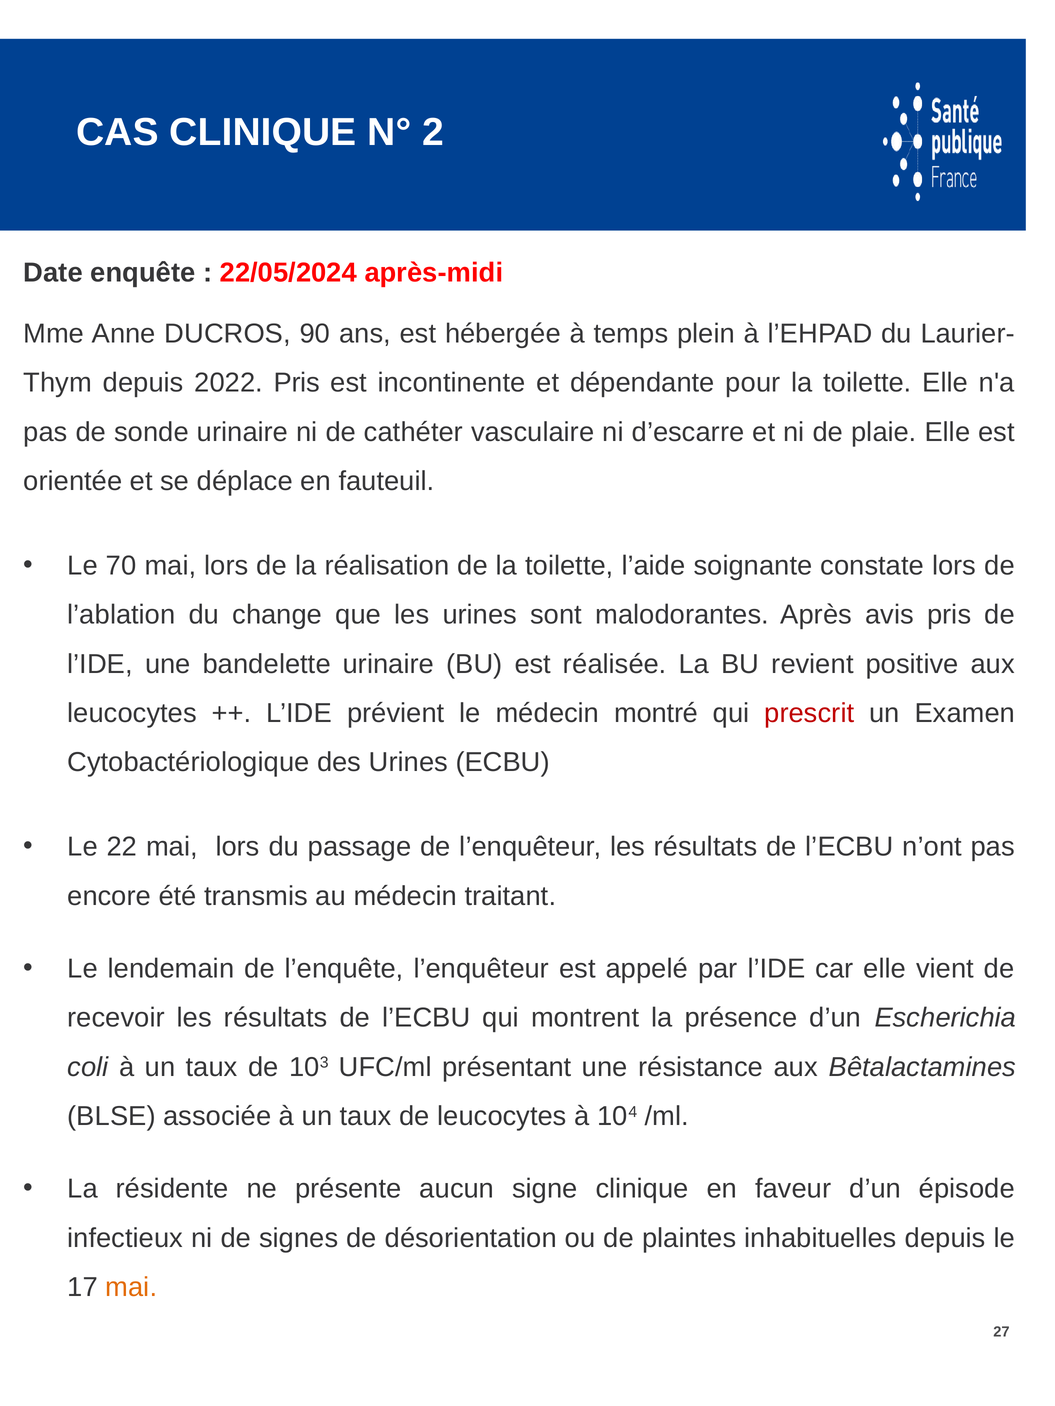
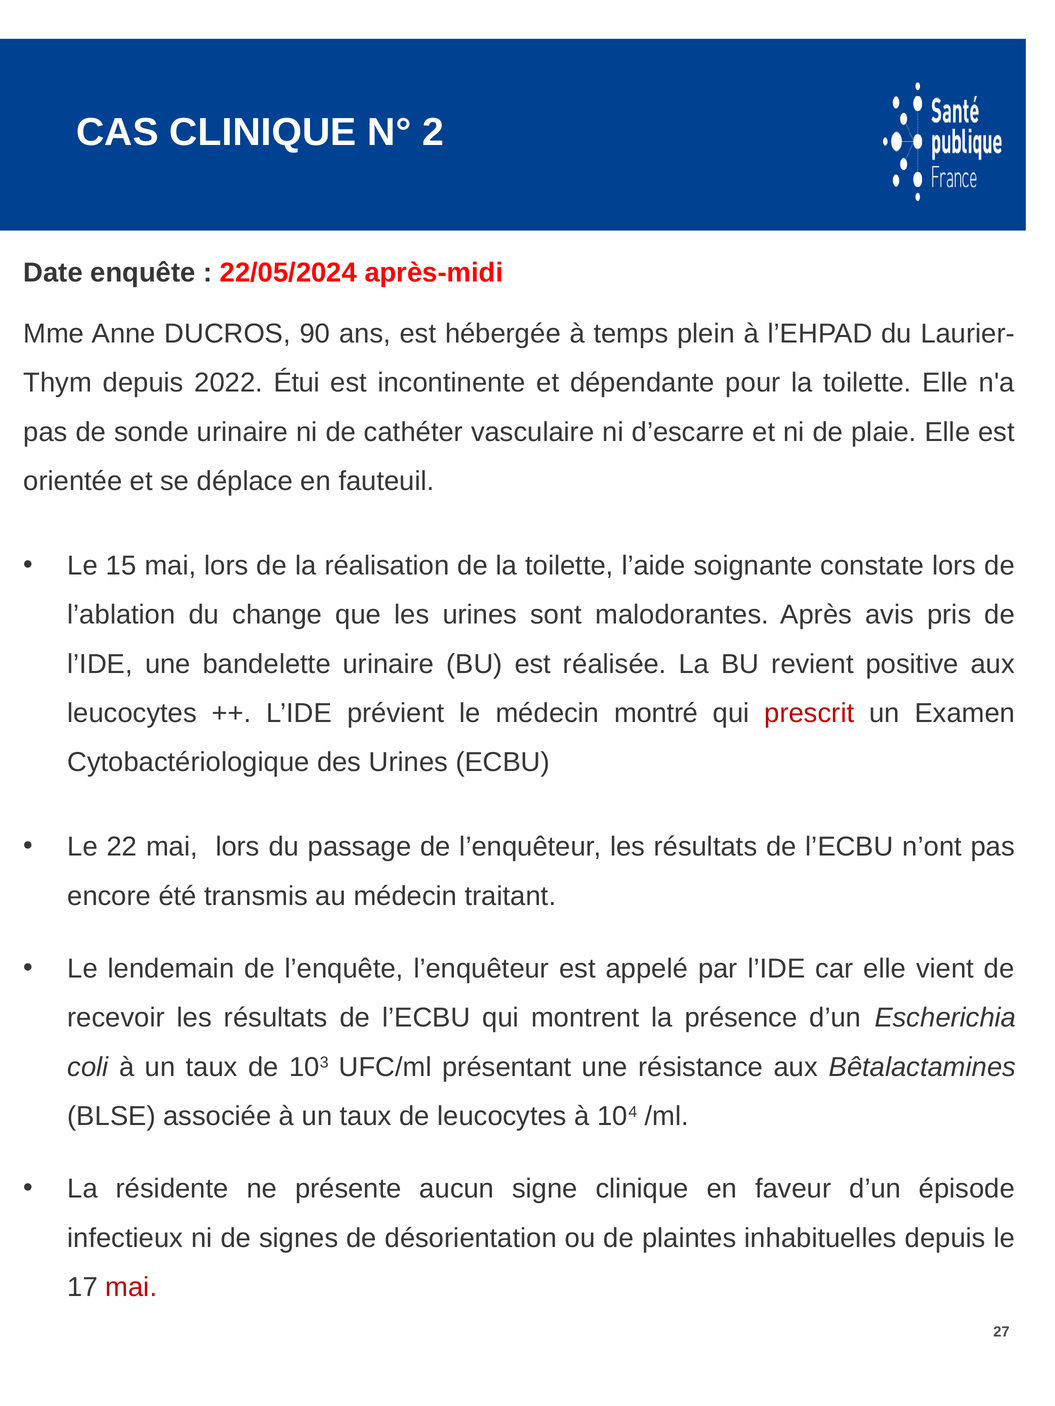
2022 Pris: Pris -> Étui
70: 70 -> 15
mai at (131, 1288) colour: orange -> red
